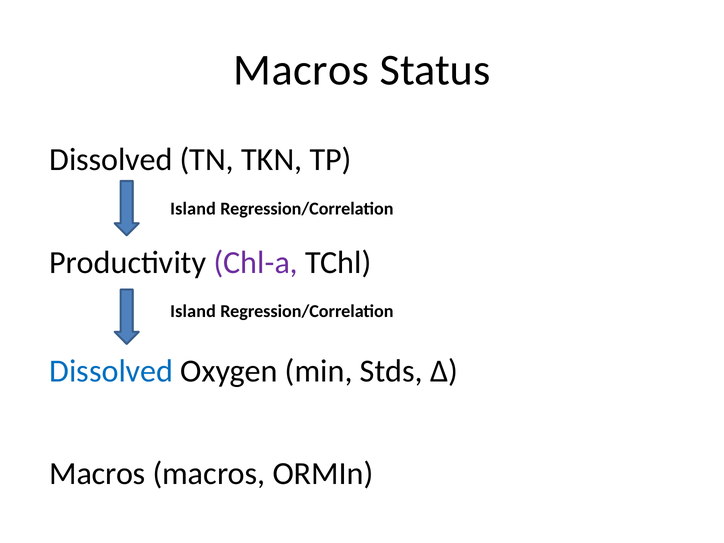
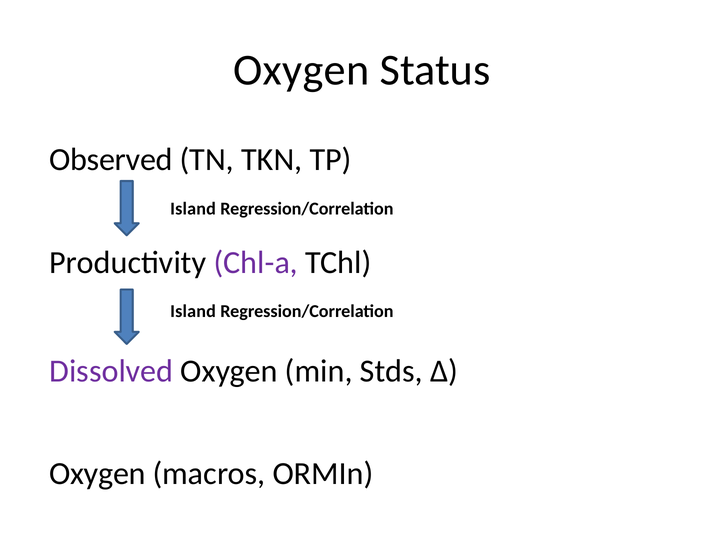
Macros at (301, 70): Macros -> Oxygen
Dissolved at (111, 160): Dissolved -> Observed
Dissolved at (111, 371) colour: blue -> purple
Macros at (97, 474): Macros -> Oxygen
